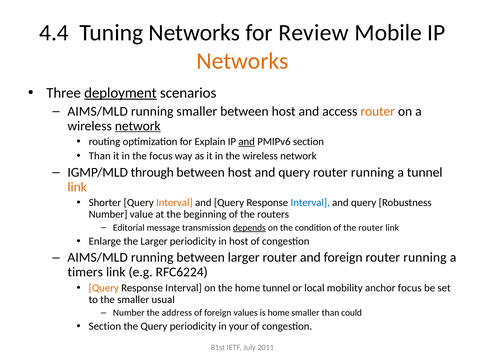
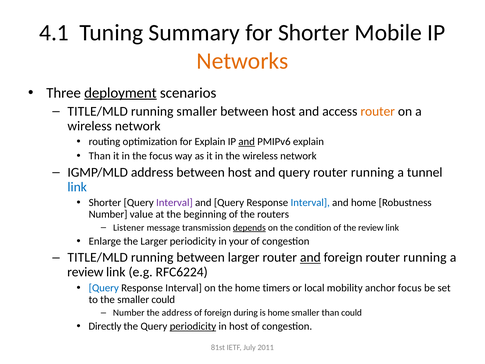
4.4: 4.4 -> 4.1
Tuning Networks: Networks -> Summary
for Review: Review -> Shorter
AIMS/MLD at (98, 111): AIMS/MLD -> TITLE/MLD
network at (138, 126) underline: present -> none
PMIPv6 section: section -> explain
IGMP/MLD through: through -> address
link at (77, 187) colour: orange -> blue
Interval at (174, 203) colour: orange -> purple
query at (364, 203): query -> home
Editorial: Editorial -> Listener
the router: router -> review
in host: host -> your
AIMS/MLD at (98, 257): AIMS/MLD -> TITLE/MLD
and at (310, 257) underline: none -> present
timers at (85, 272): timers -> review
Query at (104, 288) colour: orange -> blue
home tunnel: tunnel -> timers
smaller usual: usual -> could
values: values -> during
Section at (105, 326): Section -> Directly
periodicity at (193, 326) underline: none -> present
in your: your -> host
